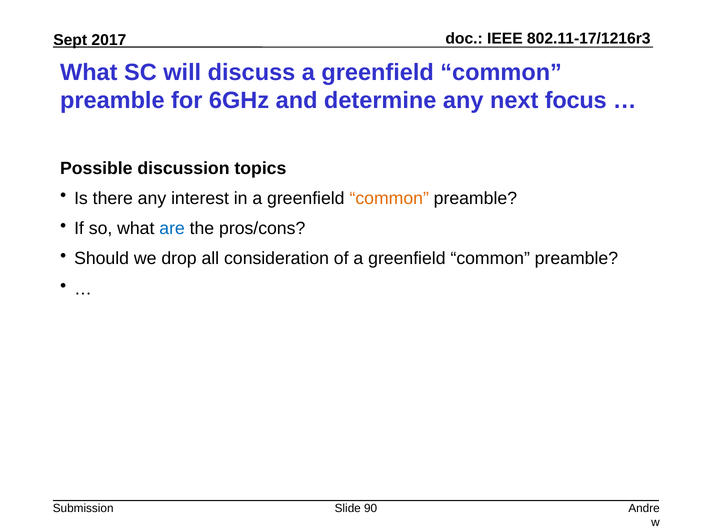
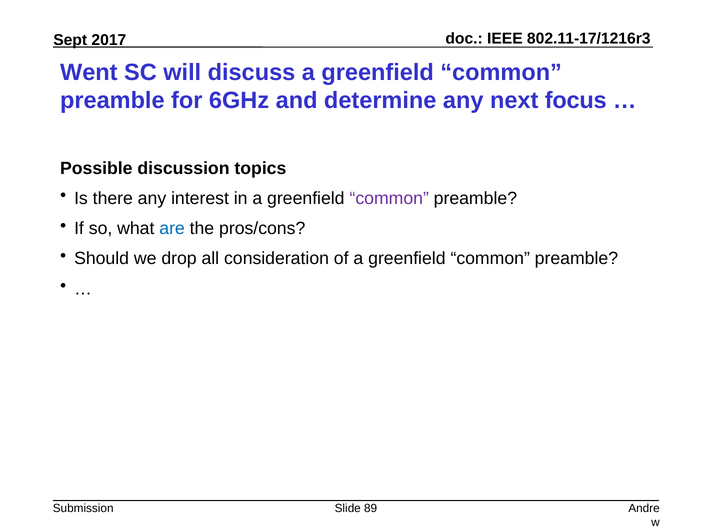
What at (89, 72): What -> Went
common at (389, 198) colour: orange -> purple
90: 90 -> 89
